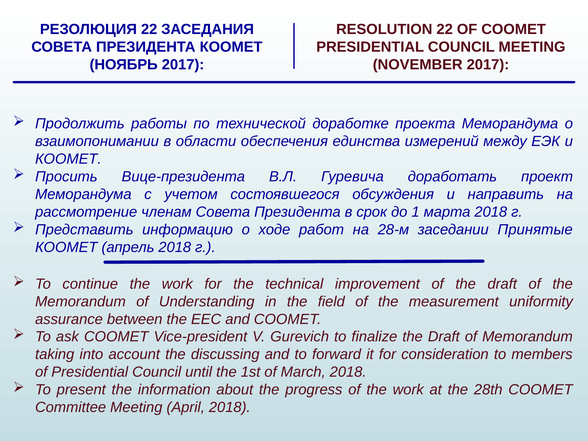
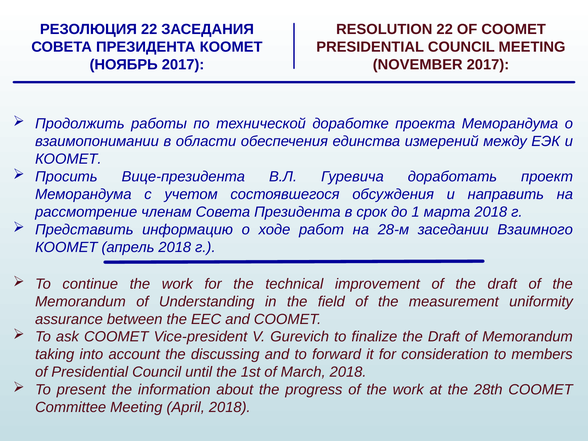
Принятые: Принятые -> Взаимного
